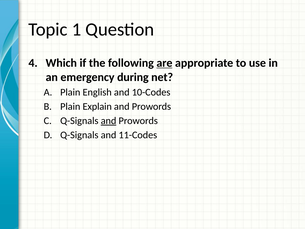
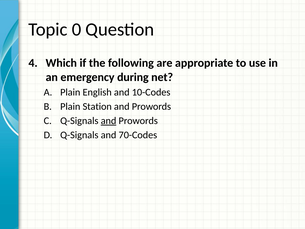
1: 1 -> 0
are underline: present -> none
Explain: Explain -> Station
11-Codes: 11-Codes -> 70-Codes
